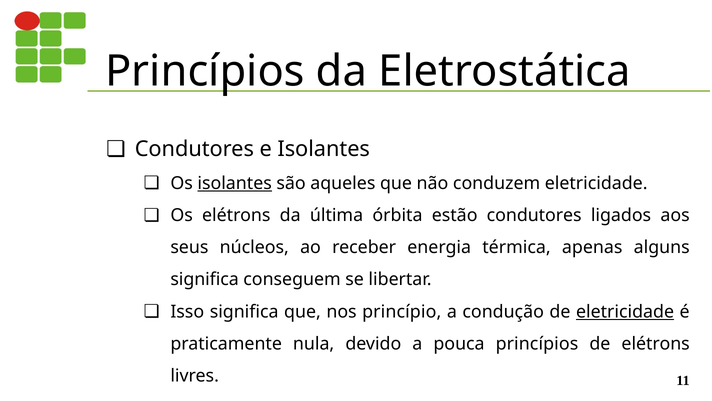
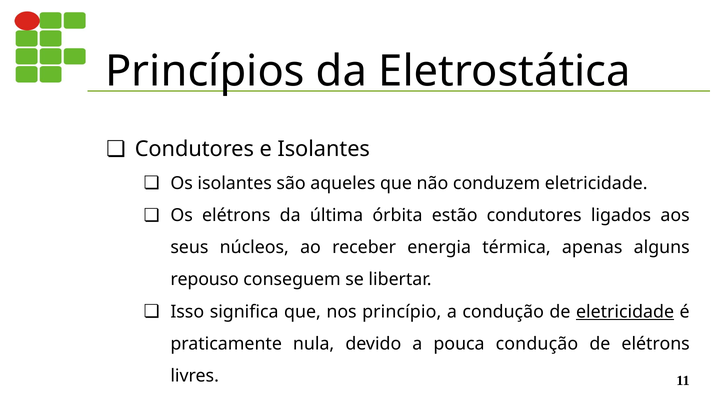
isolantes at (235, 183) underline: present -> none
significa at (205, 279): significa -> repouso
pouca princípios: princípios -> condução
